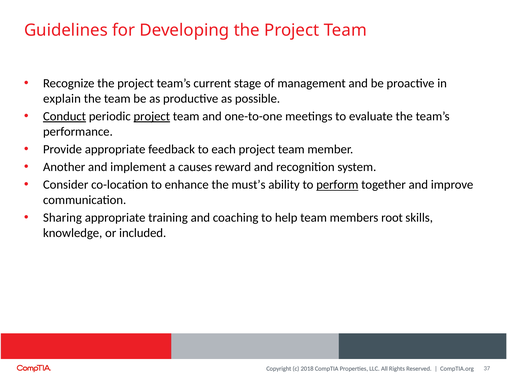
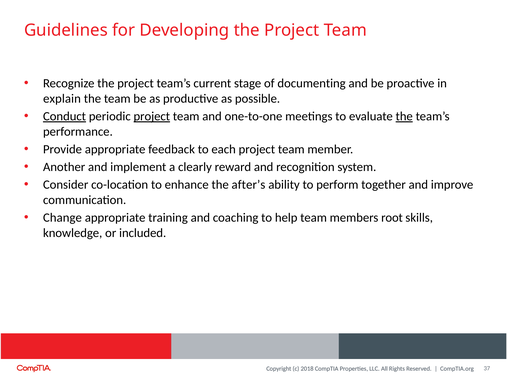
management: management -> documenting
the at (404, 116) underline: none -> present
causes: causes -> clearly
must’s: must’s -> after’s
perform underline: present -> none
Sharing: Sharing -> Change
